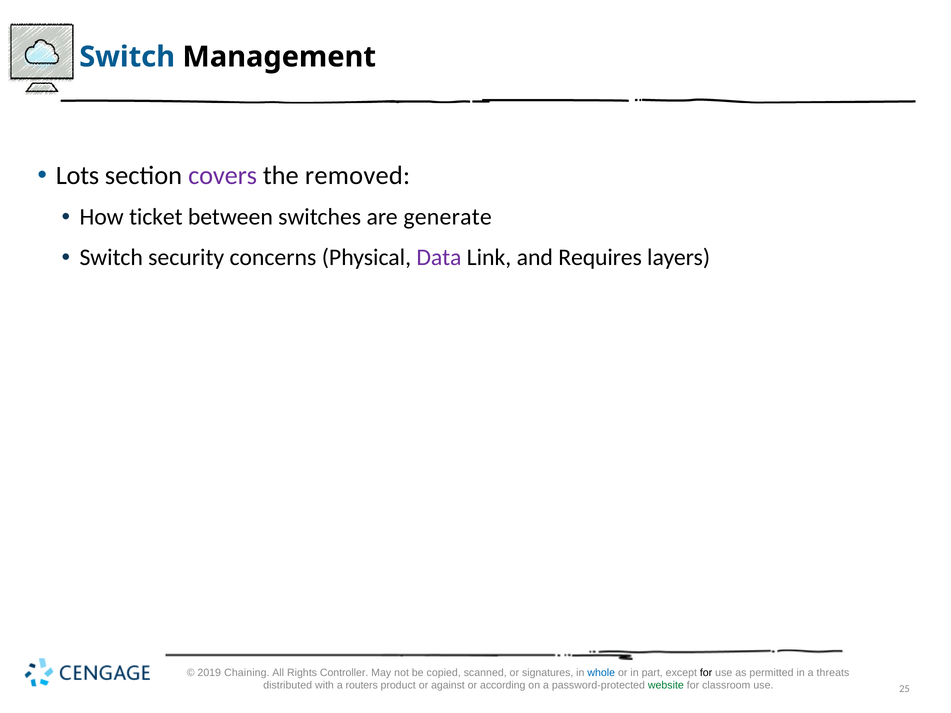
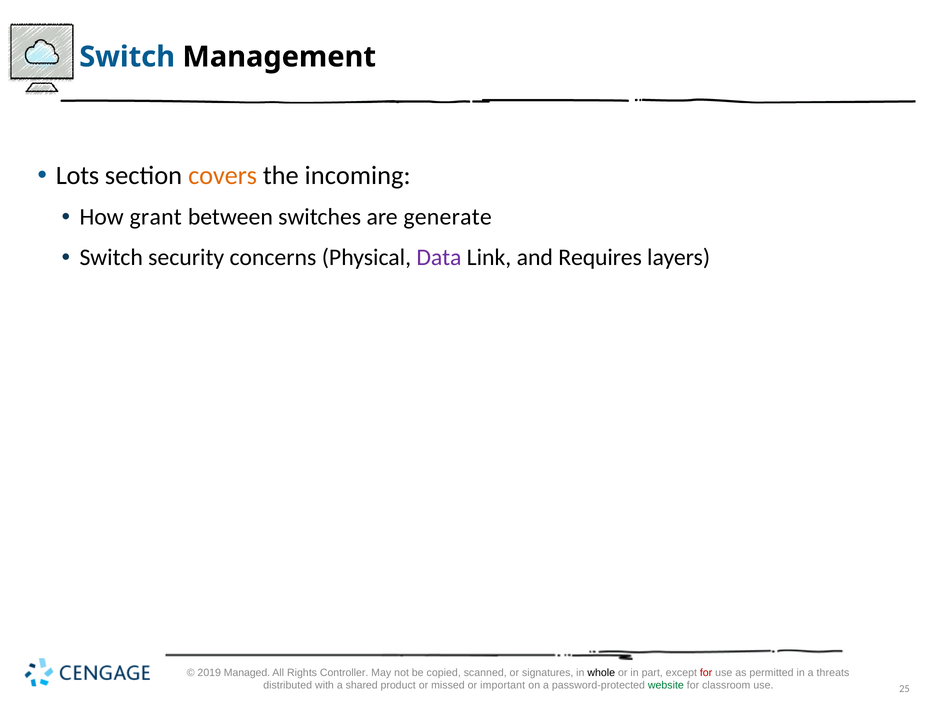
covers colour: purple -> orange
removed: removed -> incoming
ticket: ticket -> grant
Chaining: Chaining -> Managed
whole colour: blue -> black
for at (706, 673) colour: black -> red
routers: routers -> shared
against: against -> missed
according: according -> important
